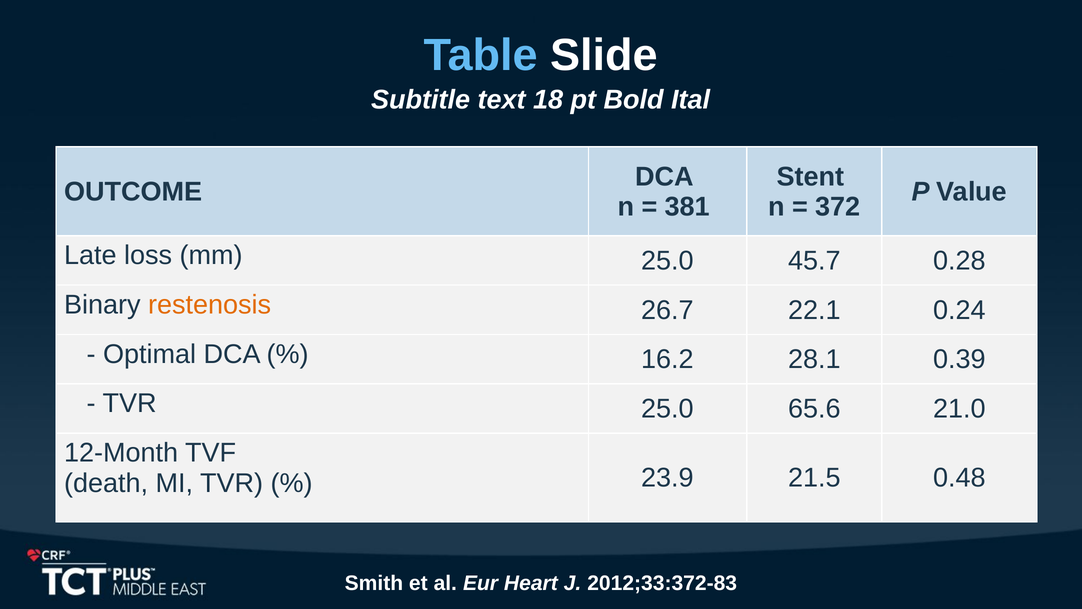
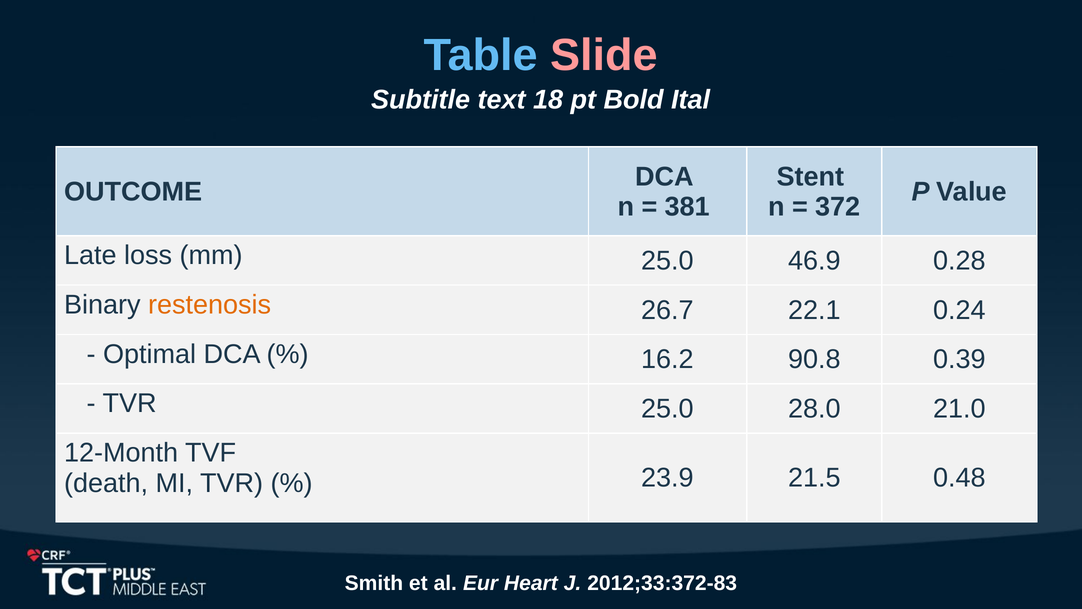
Slide colour: white -> pink
45.7: 45.7 -> 46.9
28.1: 28.1 -> 90.8
65.6: 65.6 -> 28.0
